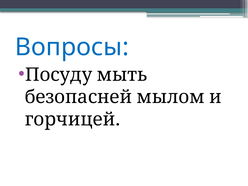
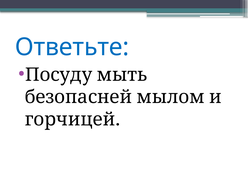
Вопросы: Вопросы -> Ответьте
